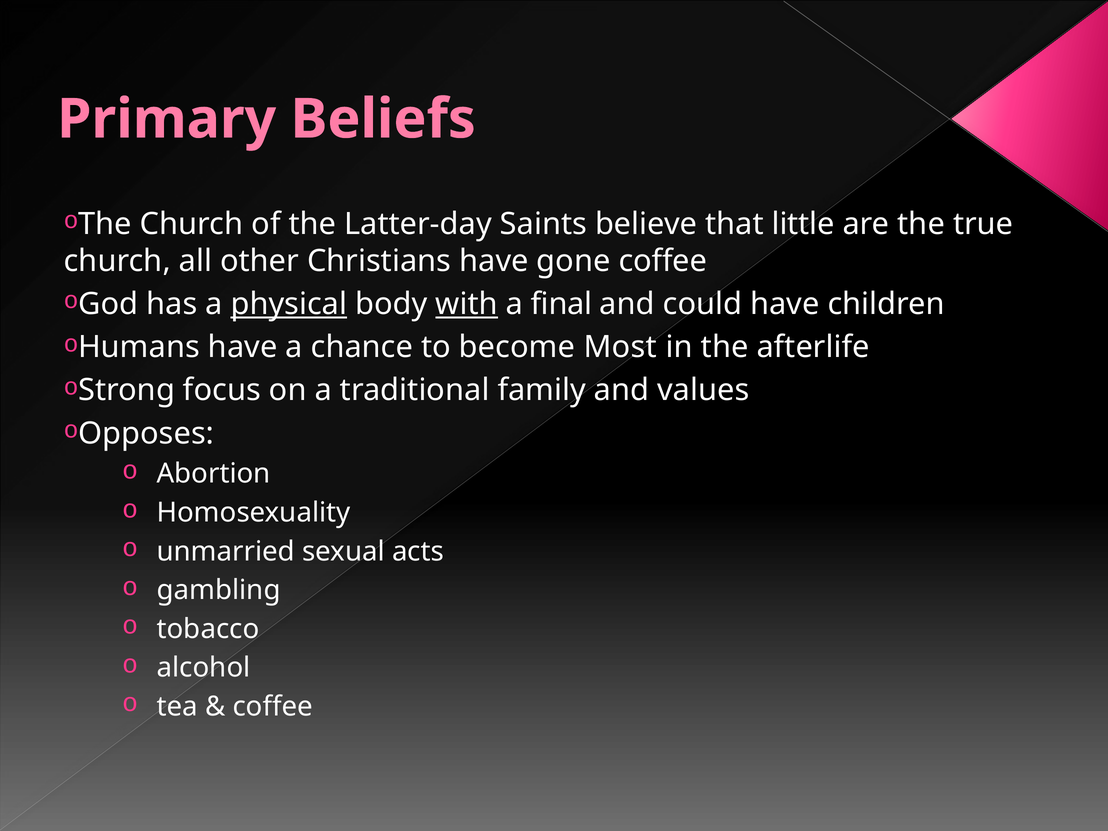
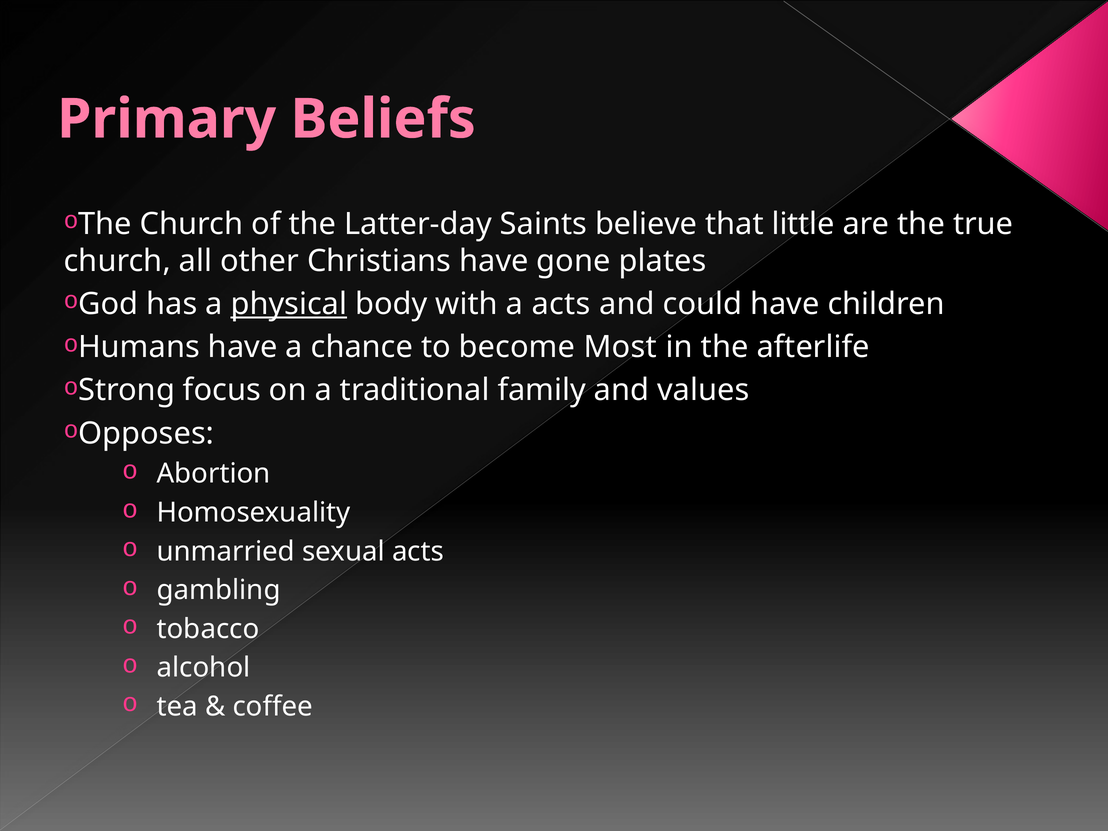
gone coffee: coffee -> plates
with underline: present -> none
a final: final -> acts
